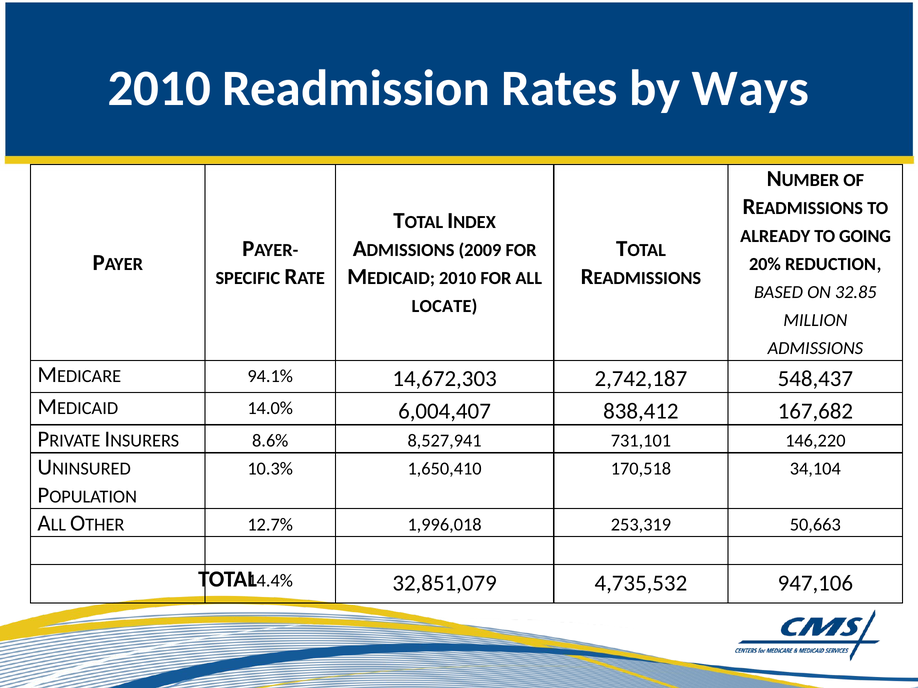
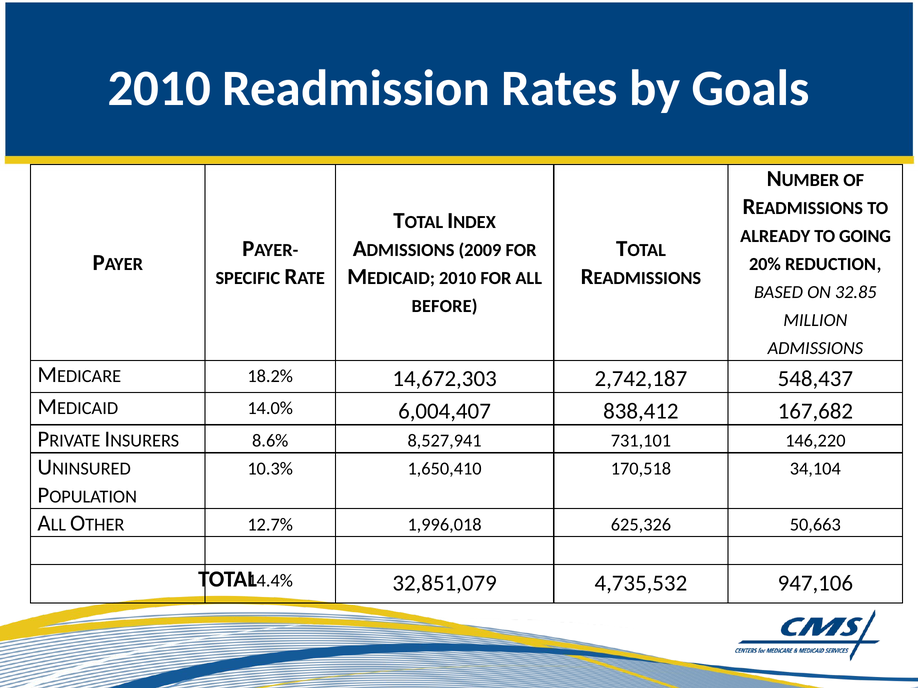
Ways: Ways -> Goals
LOCATE: LOCATE -> BEFORE
94.1%: 94.1% -> 18.2%
253,319: 253,319 -> 625,326
